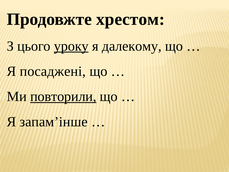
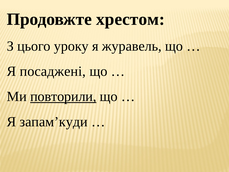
уроку underline: present -> none
далекому: далекому -> журавель
запам’інше: запам’інше -> запам’куди
